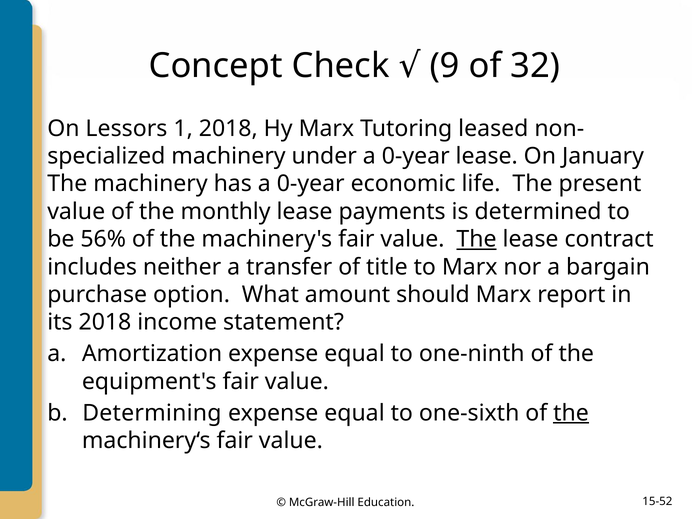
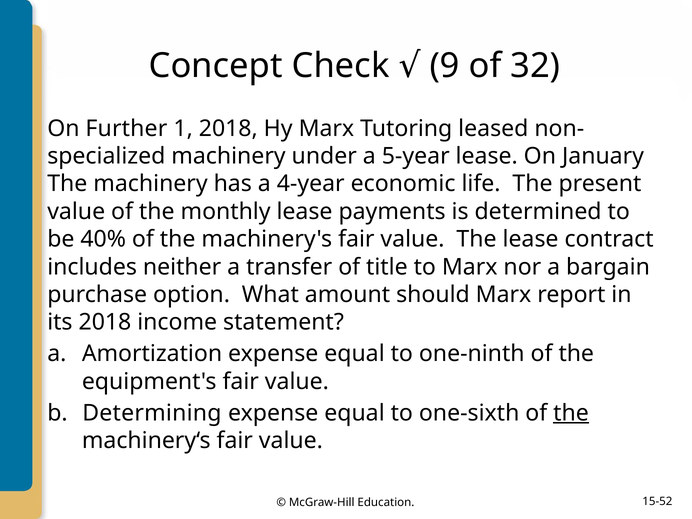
Lessors: Lessors -> Further
under a 0-year: 0-year -> 5-year
has a 0-year: 0-year -> 4-year
56%: 56% -> 40%
The at (477, 239) underline: present -> none
